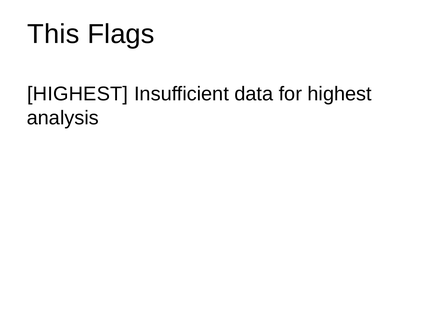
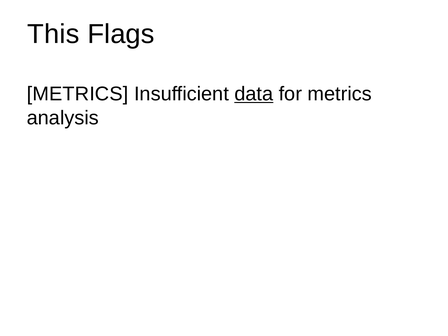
HIGHEST at (78, 94): HIGHEST -> METRICS
data underline: none -> present
for highest: highest -> metrics
